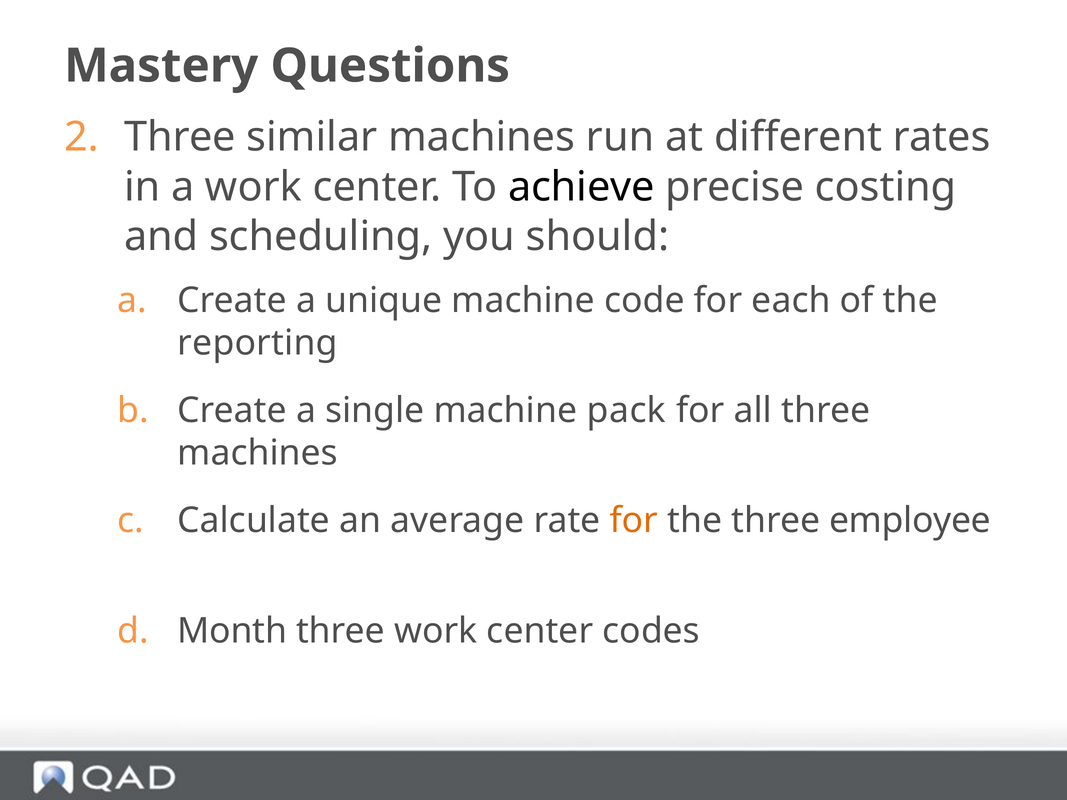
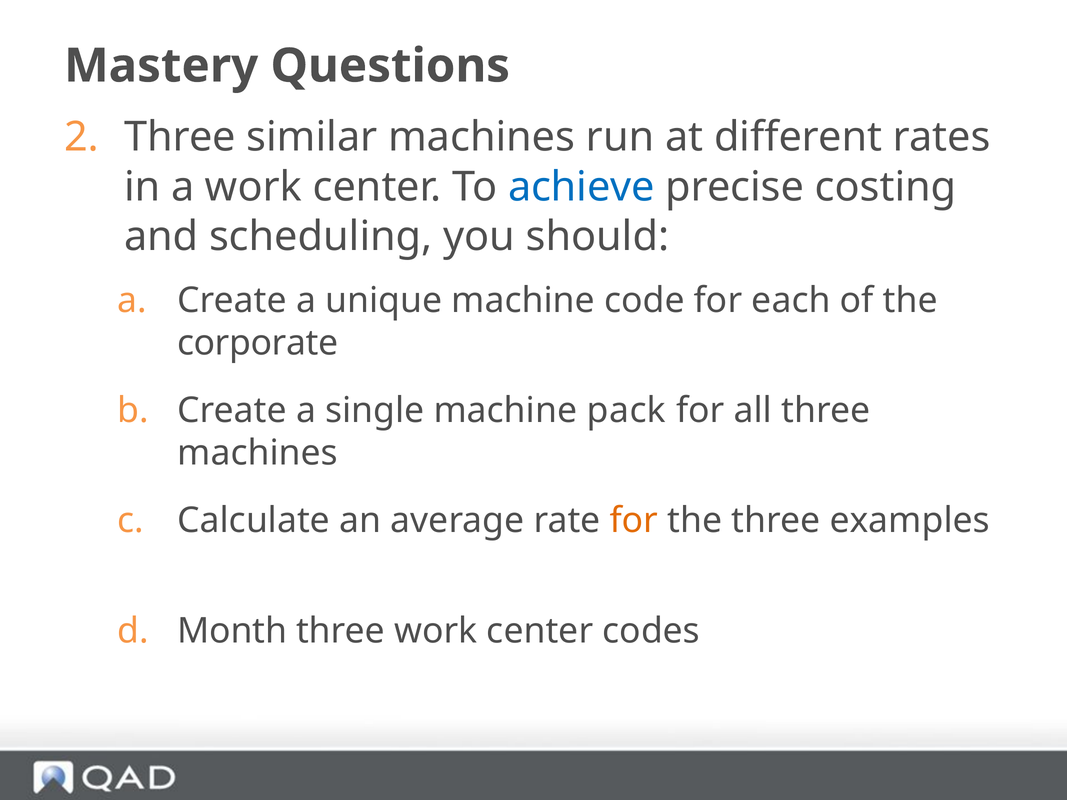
achieve colour: black -> blue
reporting: reporting -> corporate
employee: employee -> examples
